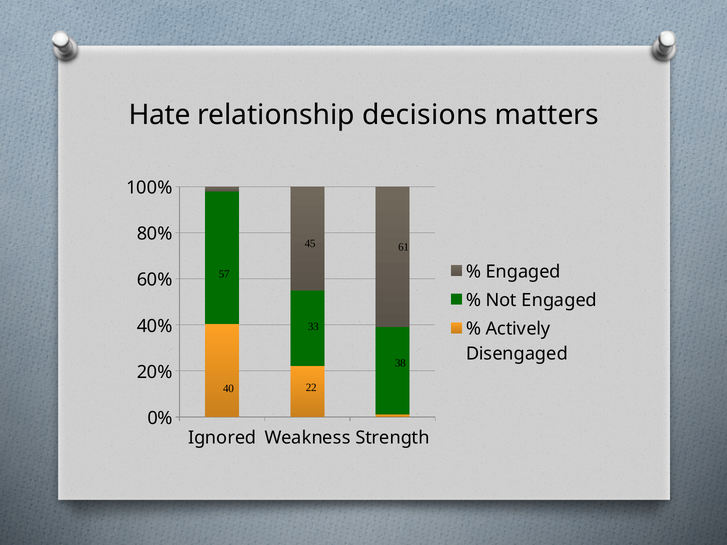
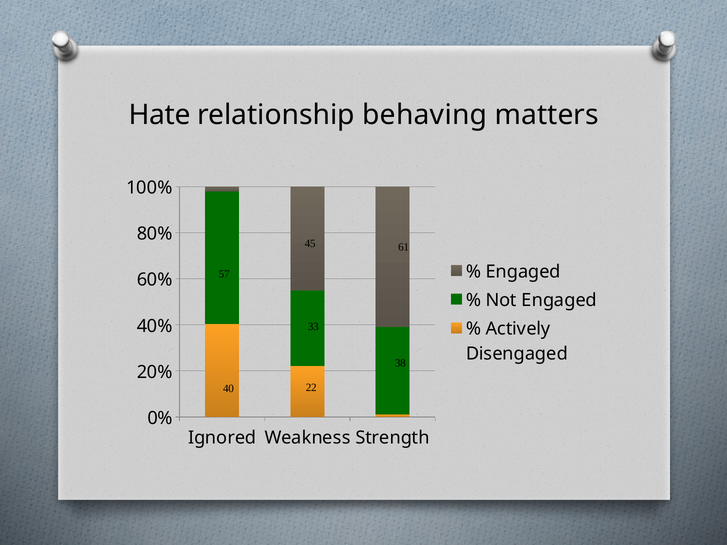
decisions: decisions -> behaving
